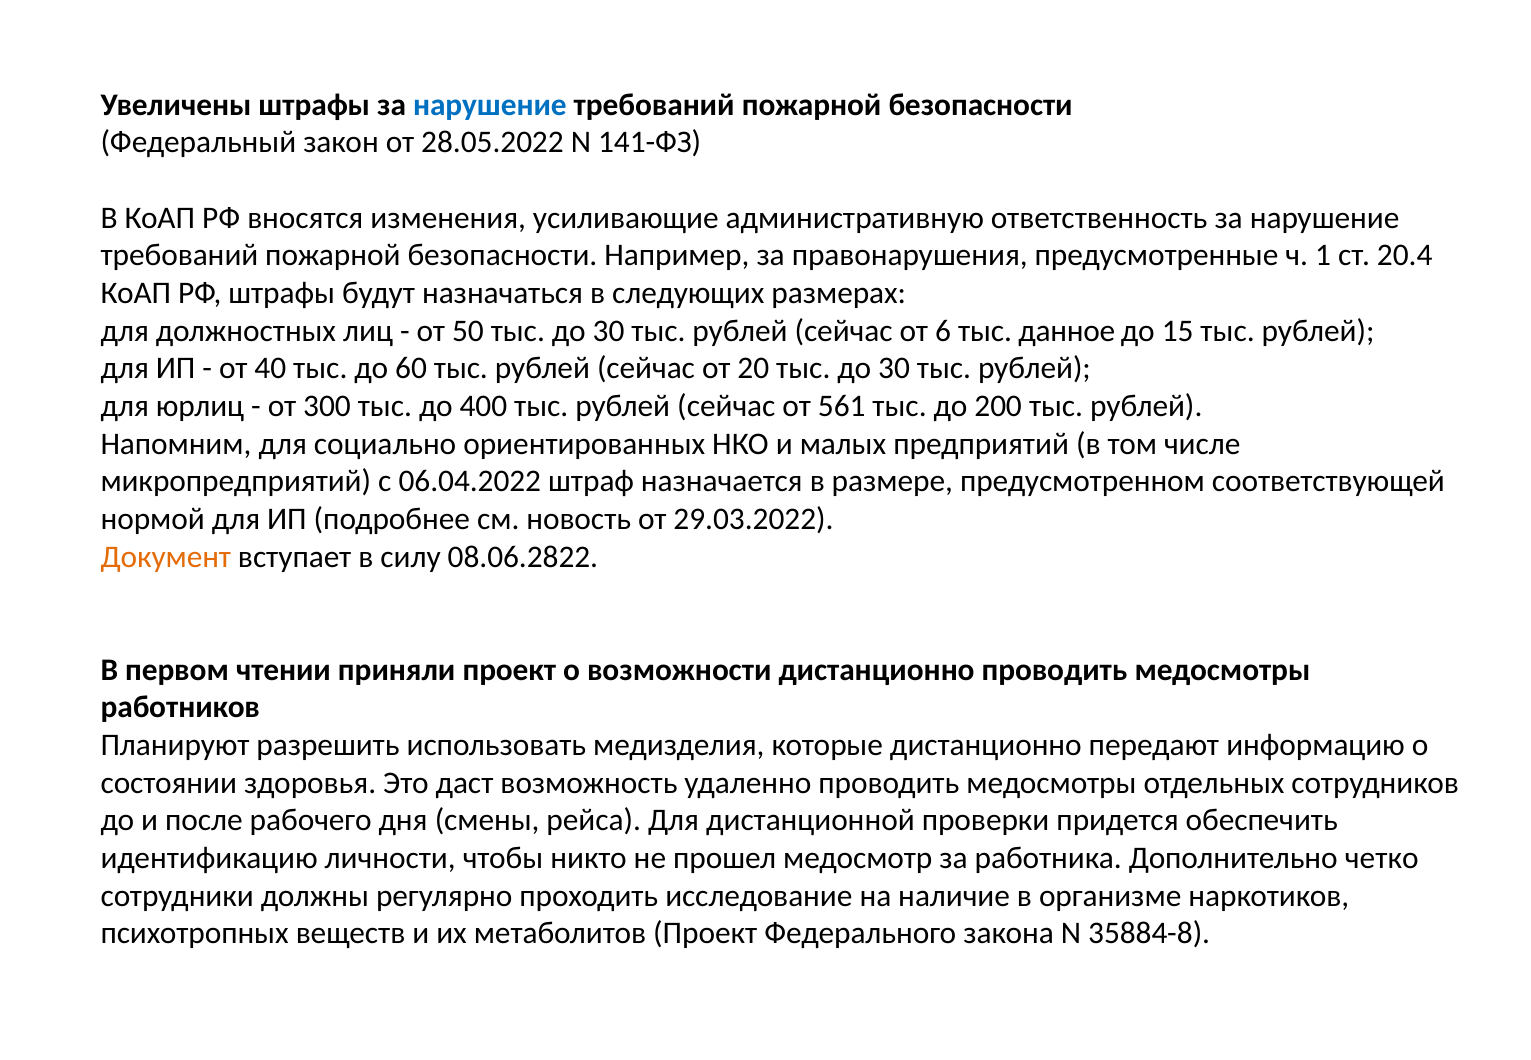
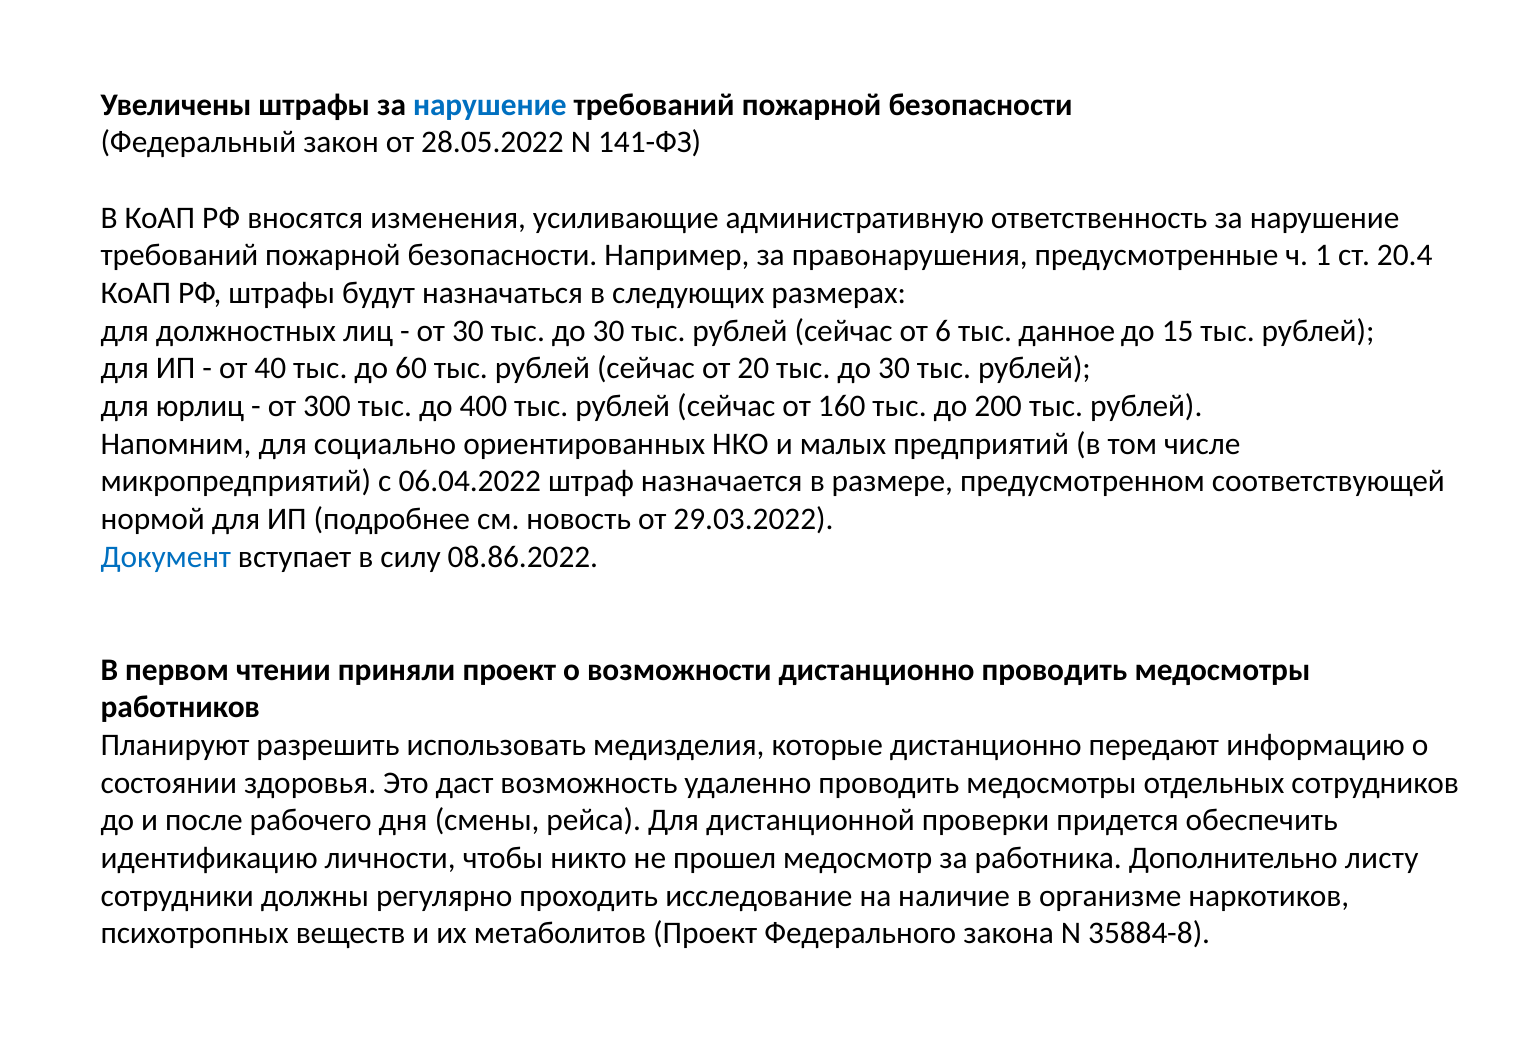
от 50: 50 -> 30
561: 561 -> 160
Документ colour: orange -> blue
08.06.2822: 08.06.2822 -> 08.86.2022
четко: четко -> листу
